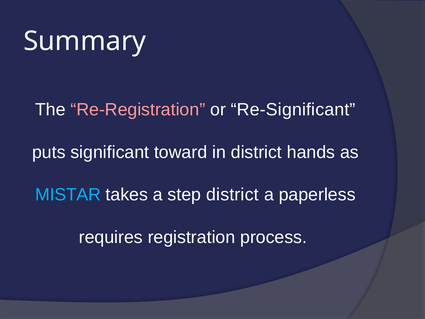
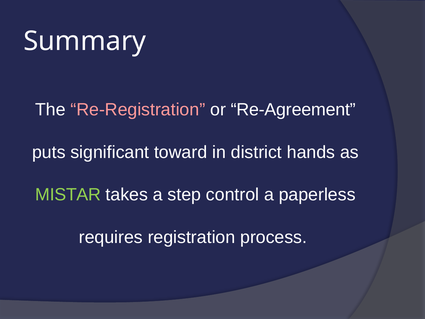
Re-Significant: Re-Significant -> Re-Agreement
MISTAR colour: light blue -> light green
step district: district -> control
